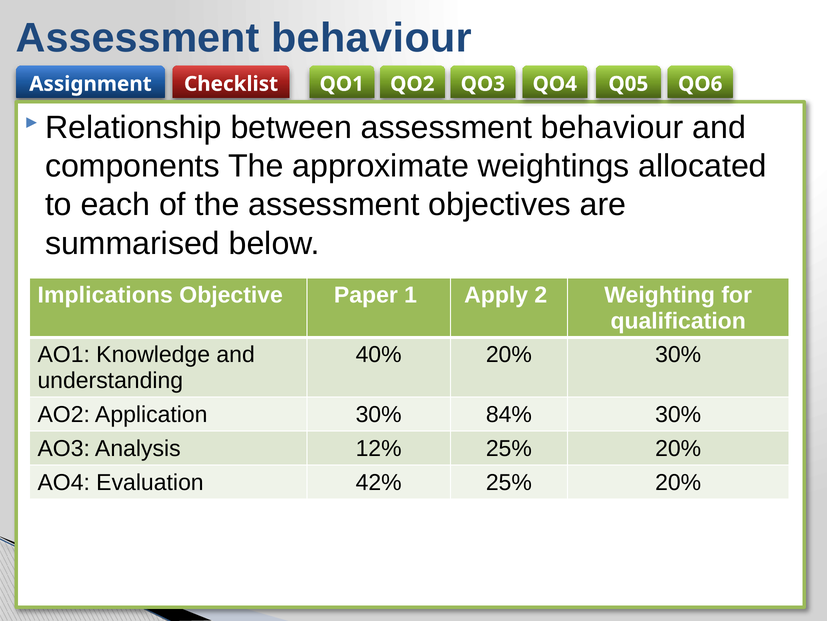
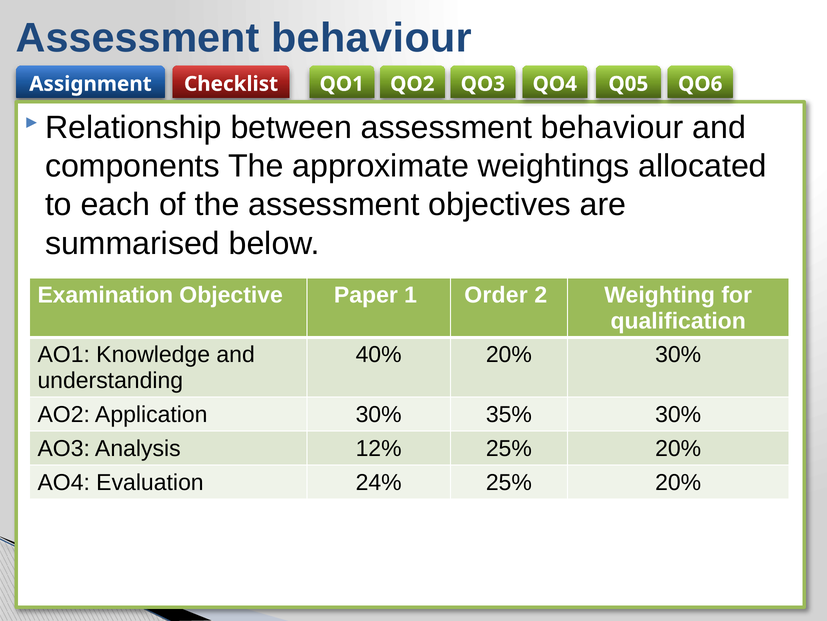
Implications: Implications -> Examination
Apply: Apply -> Order
84%: 84% -> 35%
42%: 42% -> 24%
